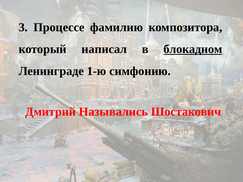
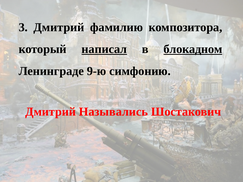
3 Процессе: Процессе -> Дмитрий
написал underline: none -> present
1-ю: 1-ю -> 9-ю
